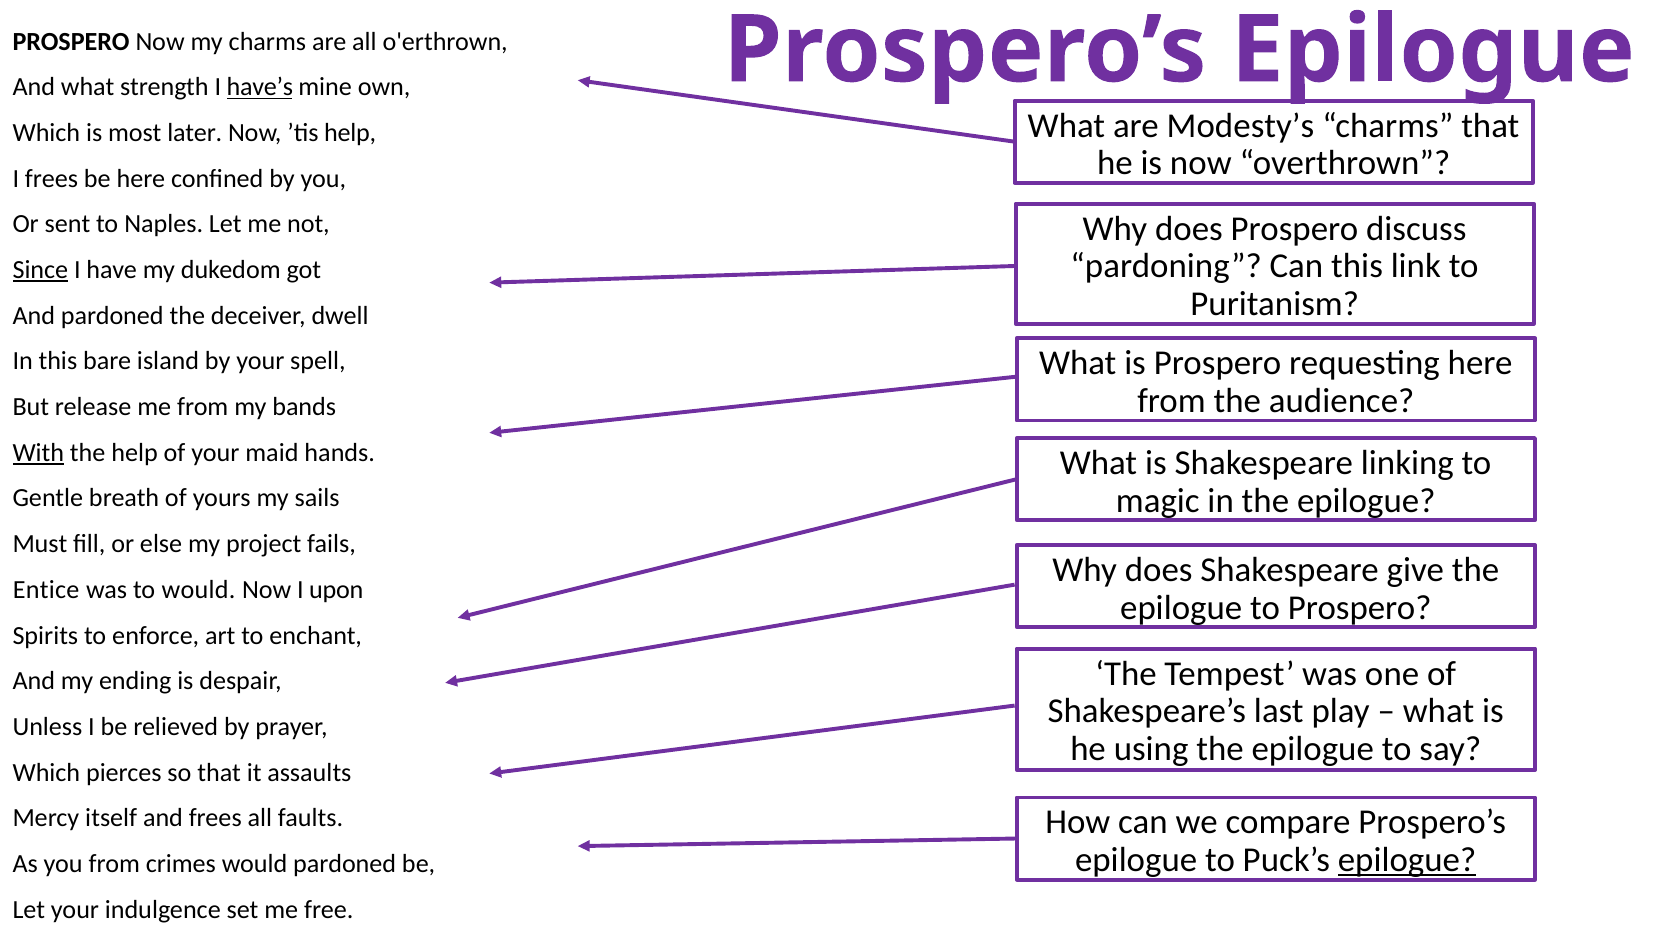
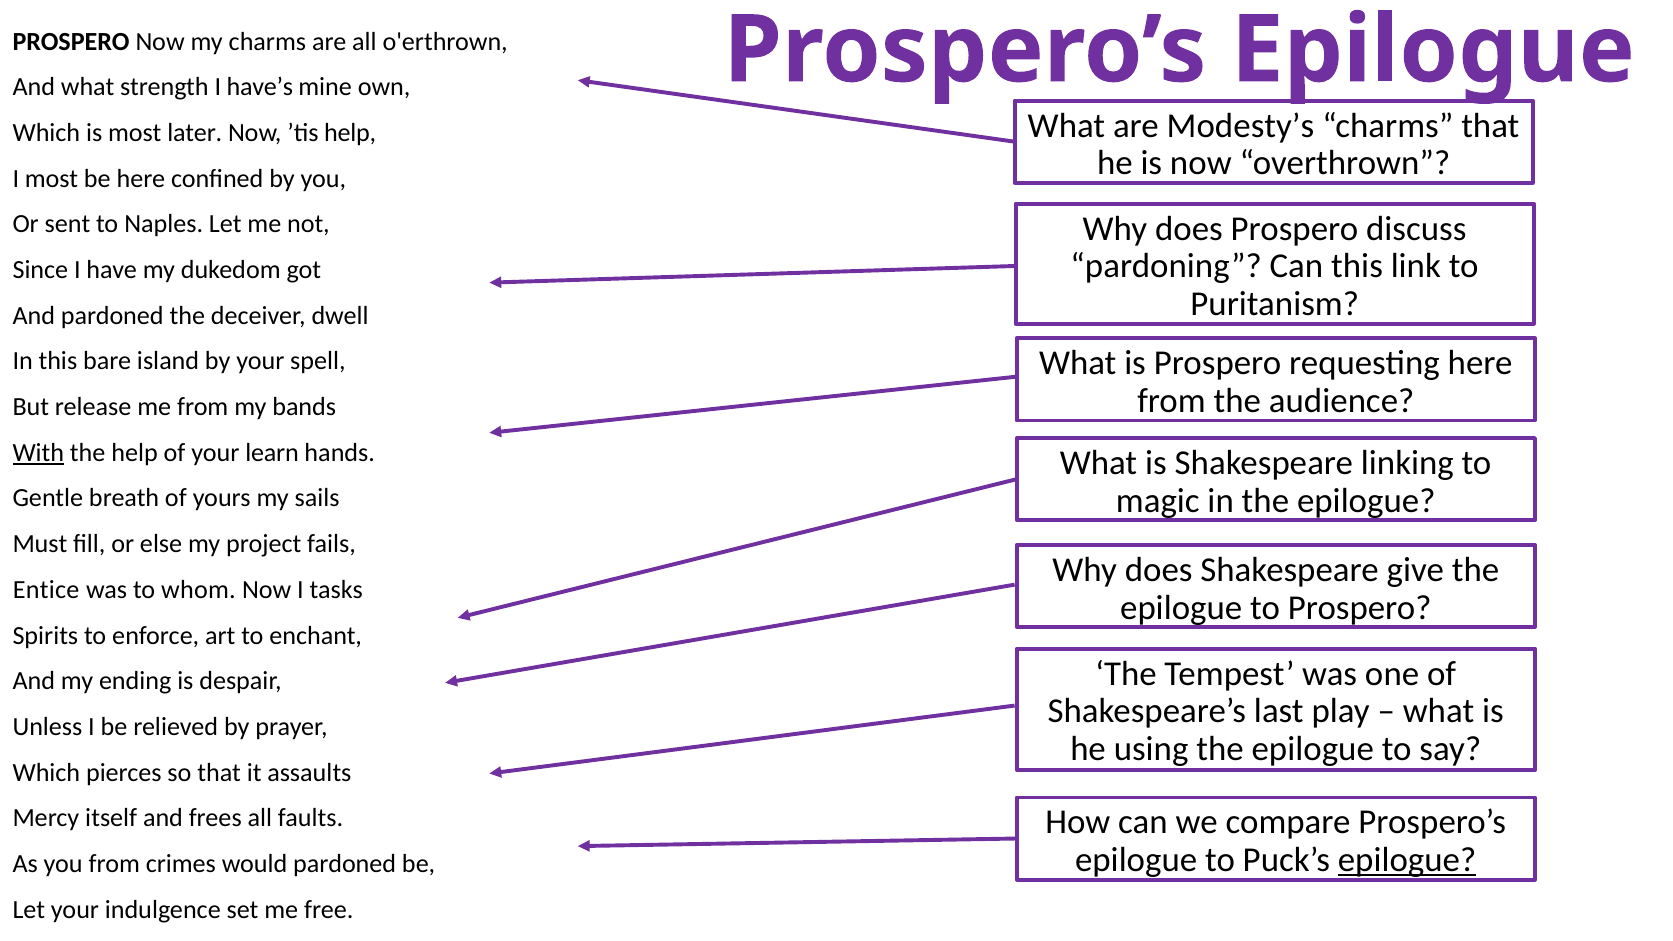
have’s underline: present -> none
I frees: frees -> most
Since underline: present -> none
maid: maid -> learn
to would: would -> whom
upon: upon -> tasks
